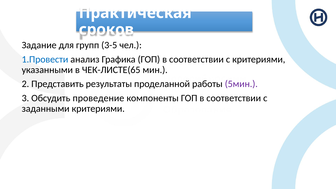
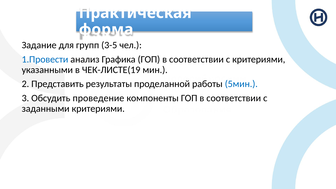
сроков: сроков -> форма
ЧЕК-ЛИСТЕ(65: ЧЕК-ЛИСТЕ(65 -> ЧЕК-ЛИСТЕ(19
5мин colour: purple -> blue
